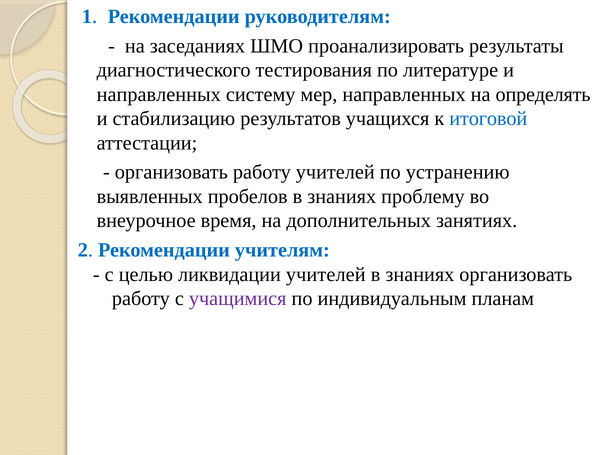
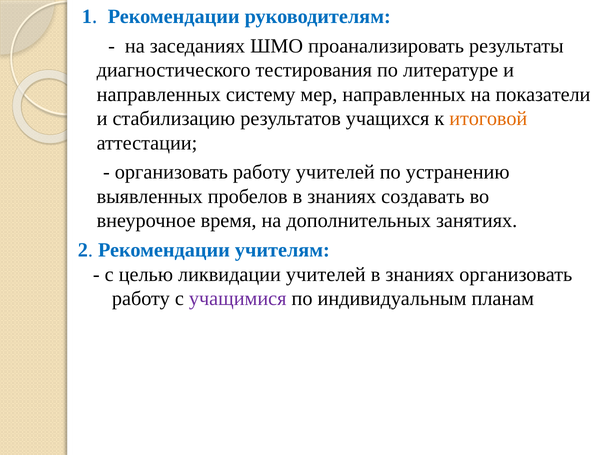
определять: определять -> показатели
итоговой colour: blue -> orange
проблему: проблему -> создавать
